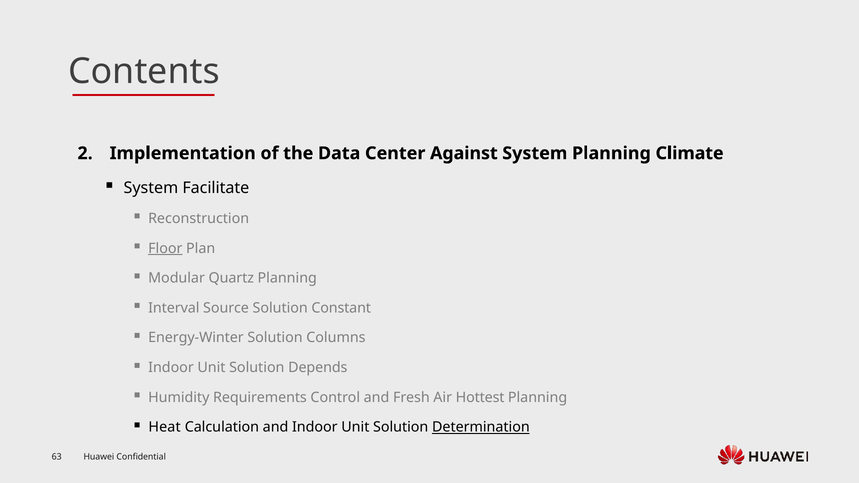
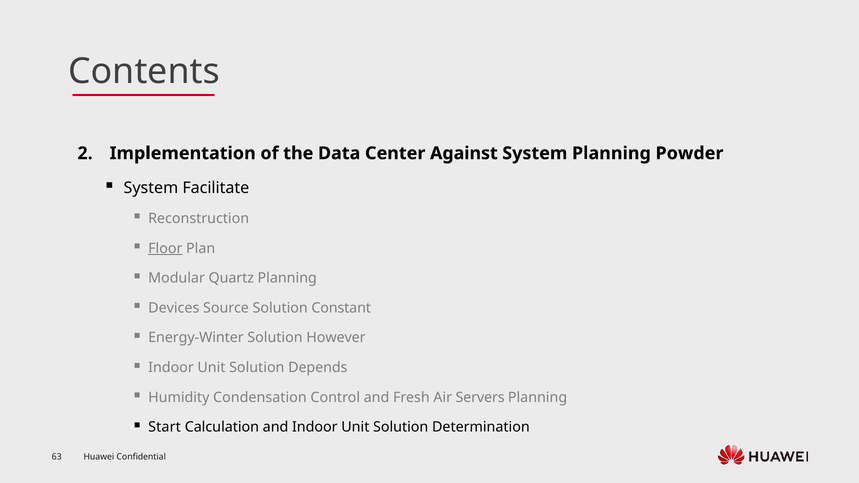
Climate: Climate -> Powder
Interval: Interval -> Devices
Columns: Columns -> However
Requirements: Requirements -> Condensation
Hottest: Hottest -> Servers
Heat: Heat -> Start
Determination underline: present -> none
